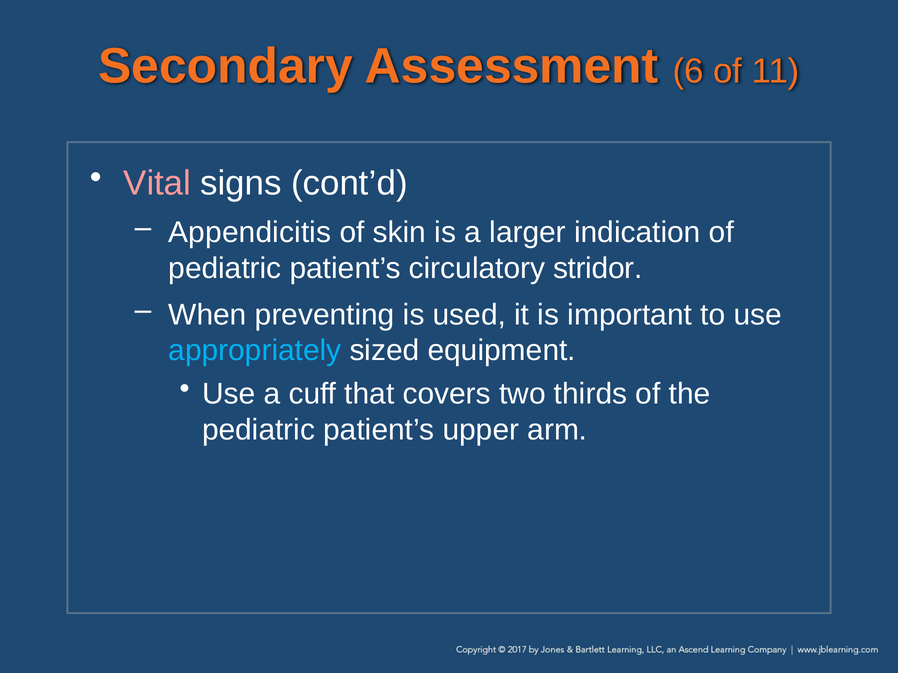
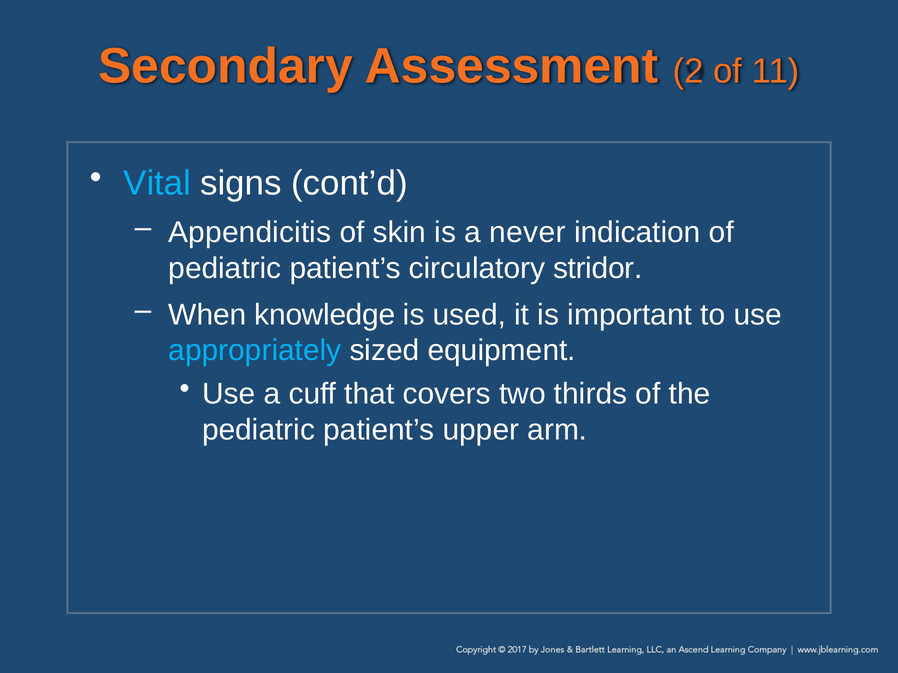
6: 6 -> 2
Vital colour: pink -> light blue
larger: larger -> never
preventing: preventing -> knowledge
